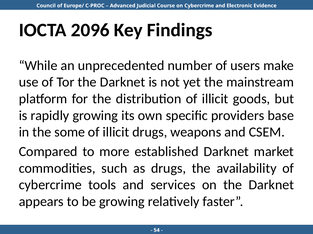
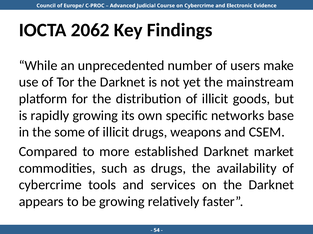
2096: 2096 -> 2062
providers: providers -> networks
